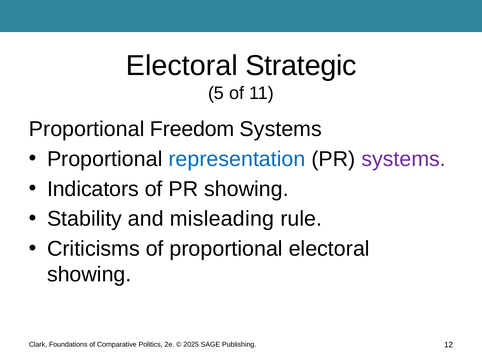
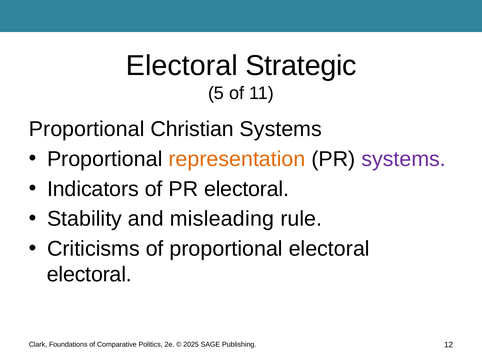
Freedom: Freedom -> Christian
representation colour: blue -> orange
PR showing: showing -> electoral
showing at (89, 275): showing -> electoral
